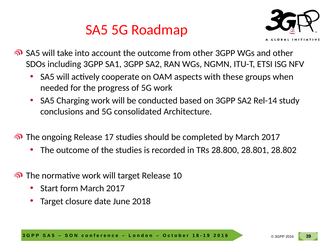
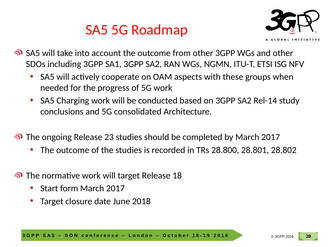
17: 17 -> 23
10: 10 -> 18
